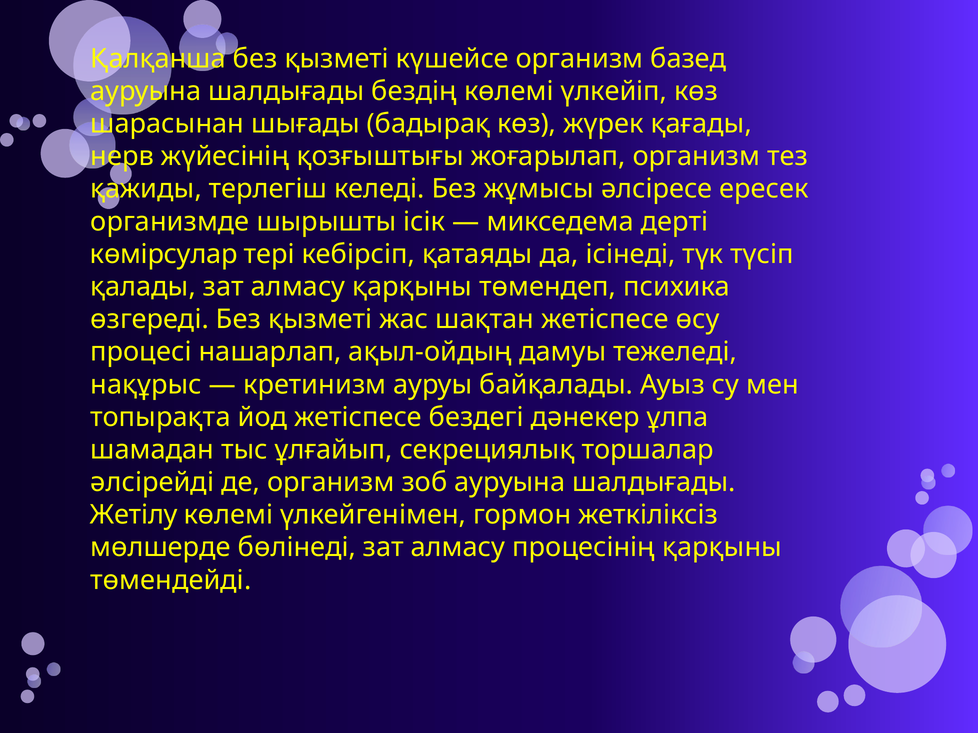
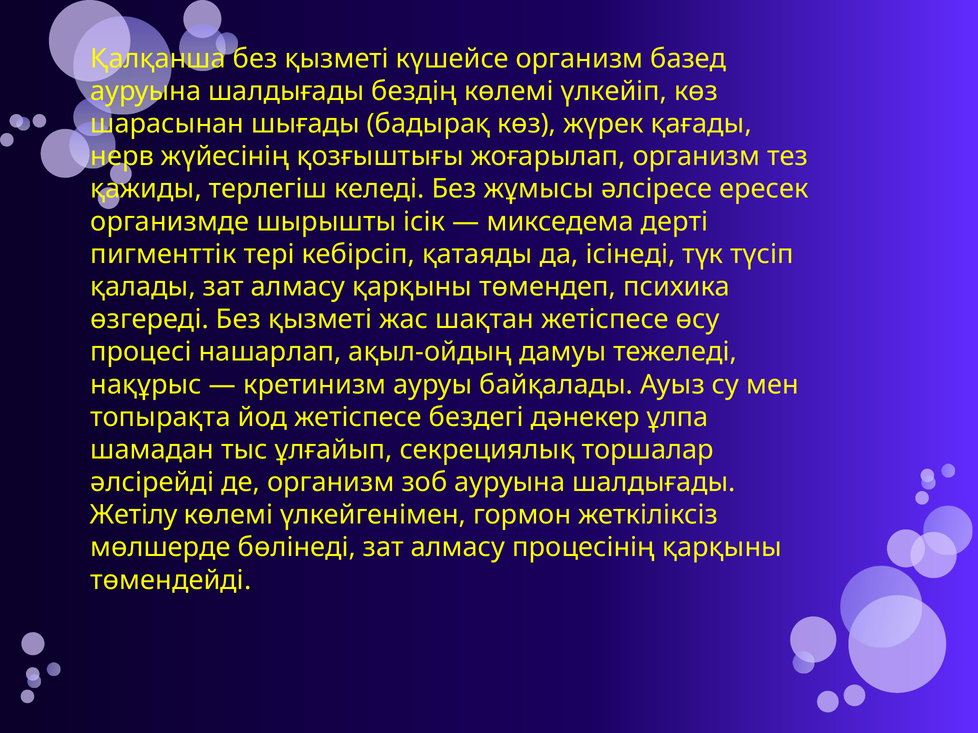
көмірсулар: көмірсулар -> пигменттік
